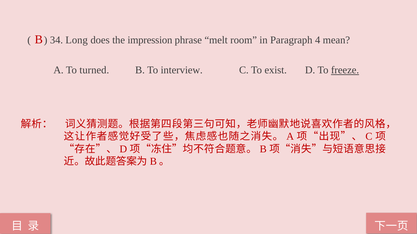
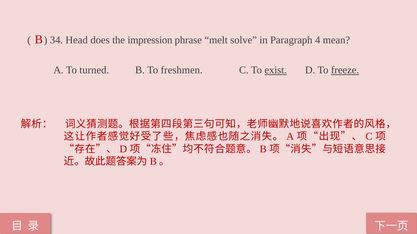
Long: Long -> Head
room: room -> solve
interview: interview -> freshmen
exist underline: none -> present
